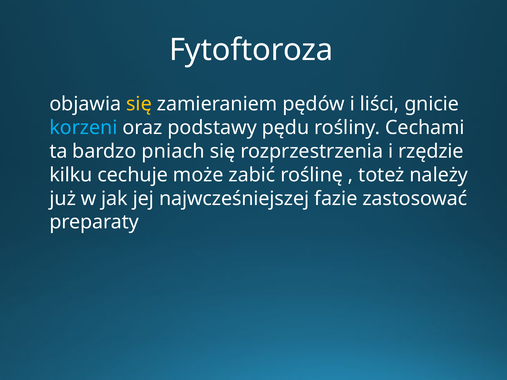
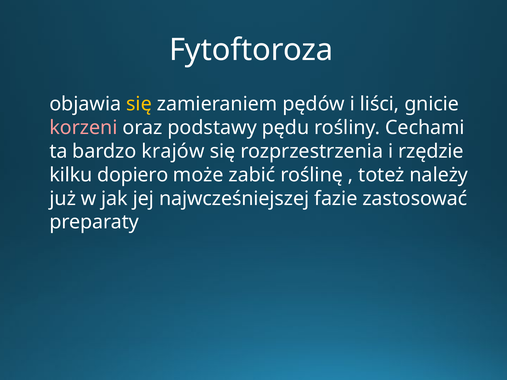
korzeni colour: light blue -> pink
pniach: pniach -> krajów
cechuje: cechuje -> dopiero
